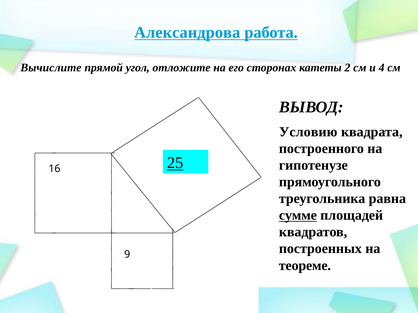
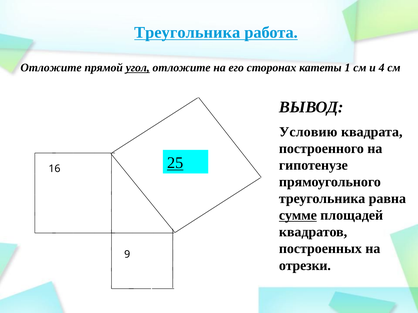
Александрова at (187, 33): Александрова -> Треугольника
Вычислите at (51, 68): Вычислите -> Отложите
угол underline: none -> present
2: 2 -> 1
теореме: теореме -> отрезки
